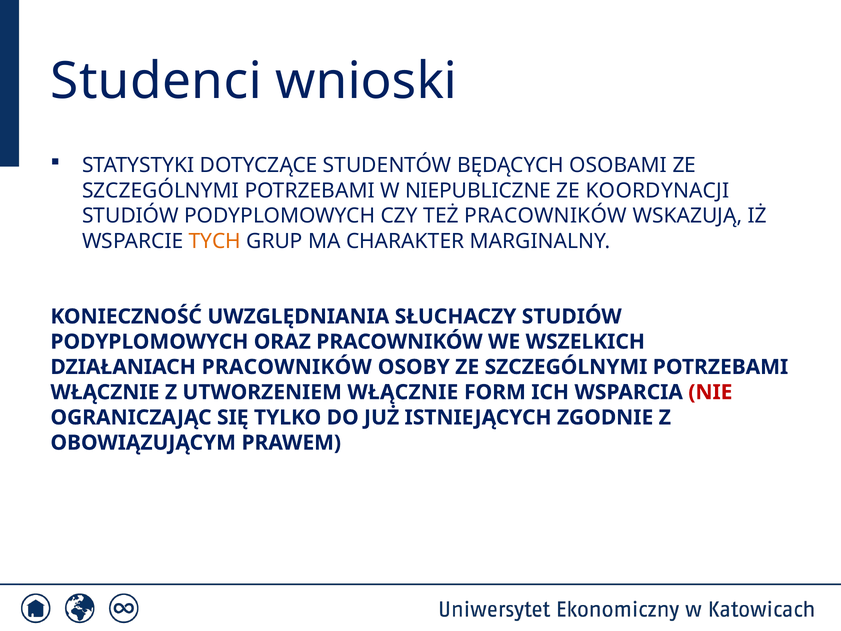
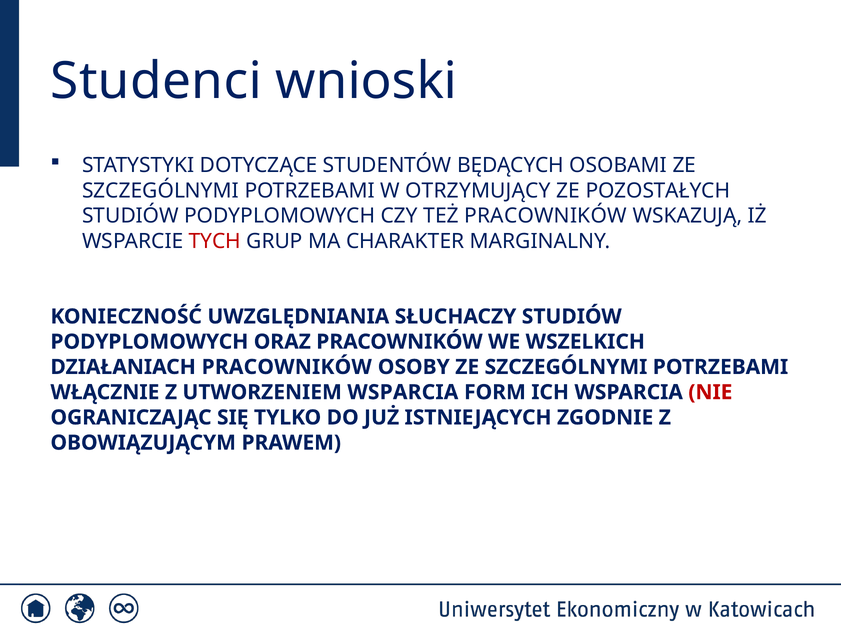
NIEPUBLICZNE: NIEPUBLICZNE -> OTRZYMUJĄCY
KOORDYNACJI: KOORDYNACJI -> POZOSTAŁYCH
TYCH colour: orange -> red
UTWORZENIEM WŁĄCZNIE: WŁĄCZNIE -> WSPARCIA
